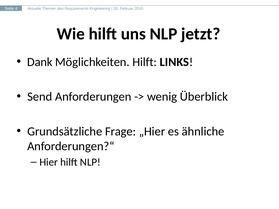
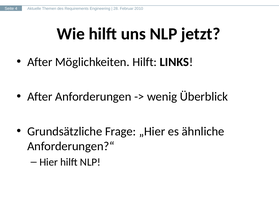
Dank at (40, 62): Dank -> After
Send at (40, 97): Send -> After
